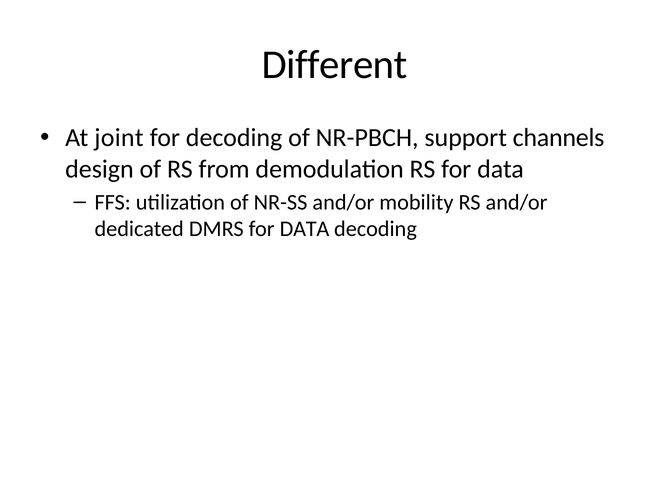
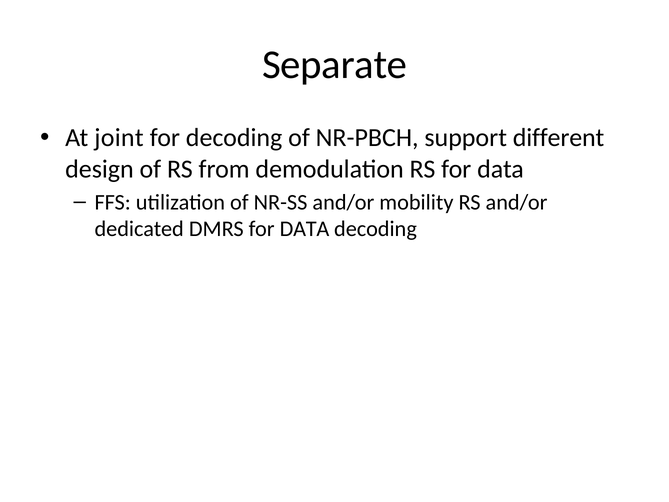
Different: Different -> Separate
channels: channels -> different
